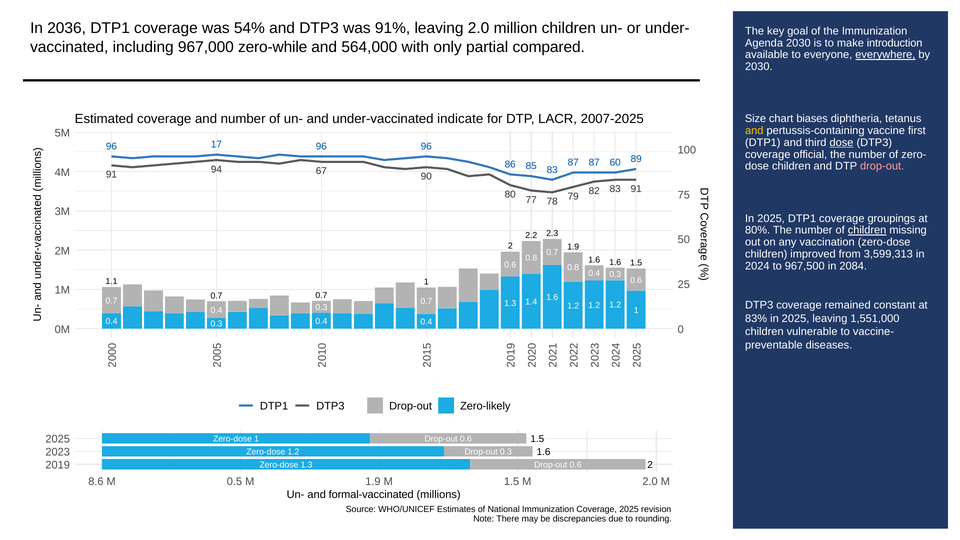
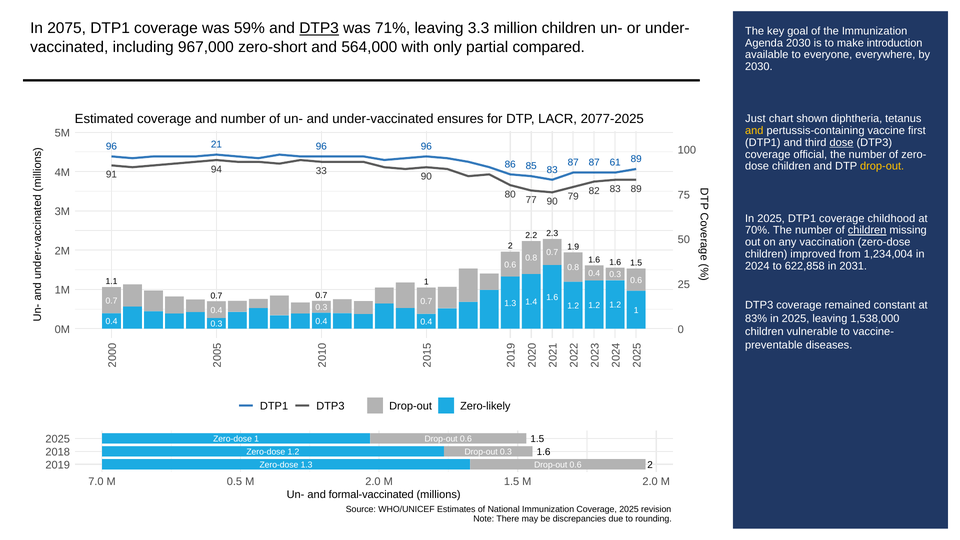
2036: 2036 -> 2075
54%: 54% -> 59%
DTP3 at (319, 28) underline: none -> present
91%: 91% -> 71%
leaving 2.0: 2.0 -> 3.3
zero-while: zero-while -> zero-short
everywhere underline: present -> none
indicate: indicate -> ensures
2007-2025: 2007-2025 -> 2077-2025
Size: Size -> Just
biases: biases -> shown
17: 17 -> 21
60: 60 -> 61
drop-out at (882, 166) colour: pink -> yellow
67: 67 -> 33
83 91: 91 -> 89
77 78: 78 -> 90
groupings: groupings -> childhood
80%: 80% -> 70%
3,599,313: 3,599,313 -> 1,234,004
967,500: 967,500 -> 622,858
2084: 2084 -> 2031
1,551,000: 1,551,000 -> 1,538,000
2023: 2023 -> 2018
8.6: 8.6 -> 7.0
0.5 M 1.9: 1.9 -> 2.0
